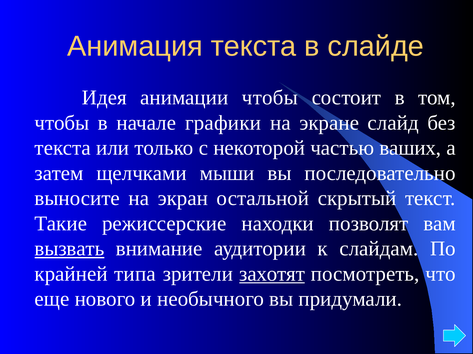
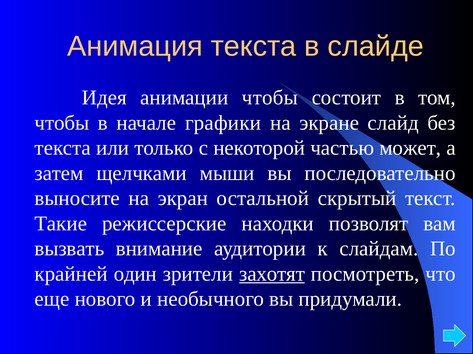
ваших: ваших -> может
вызвать underline: present -> none
типа: типа -> один
